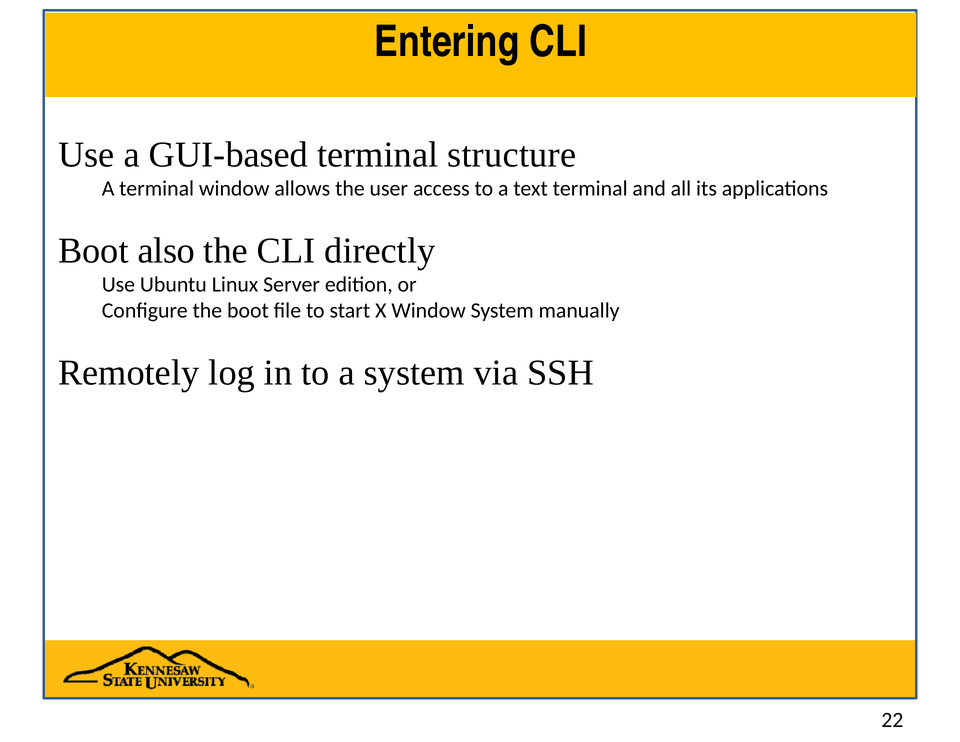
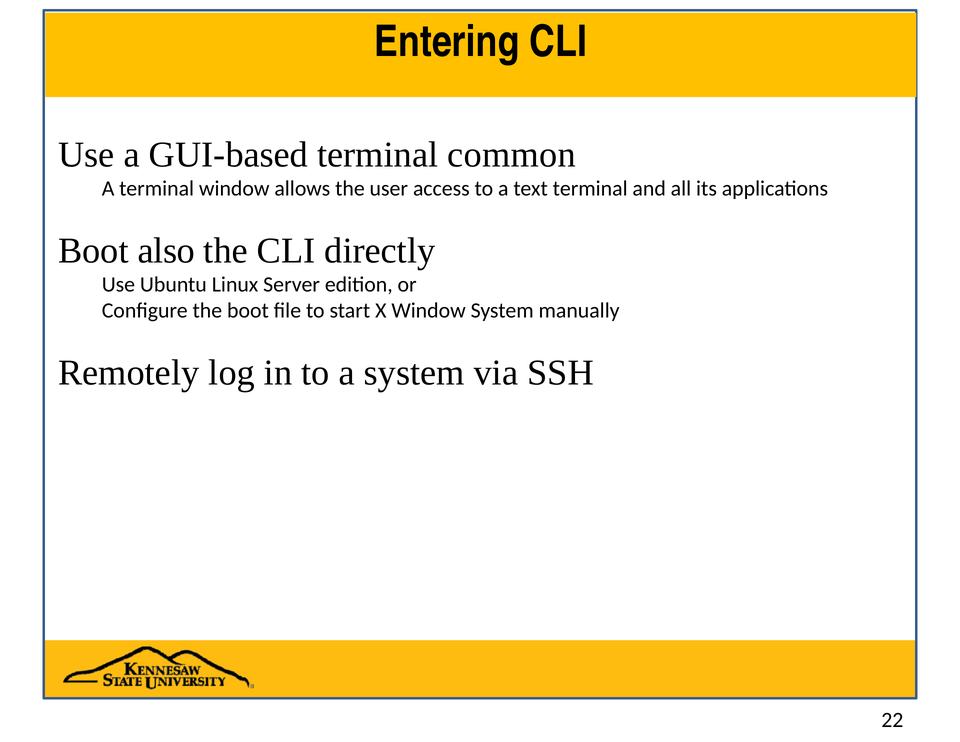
structure: structure -> common
